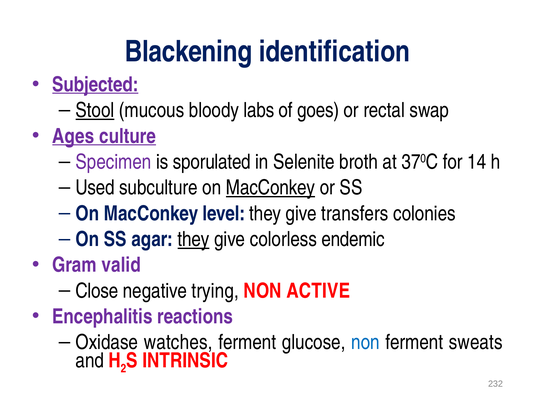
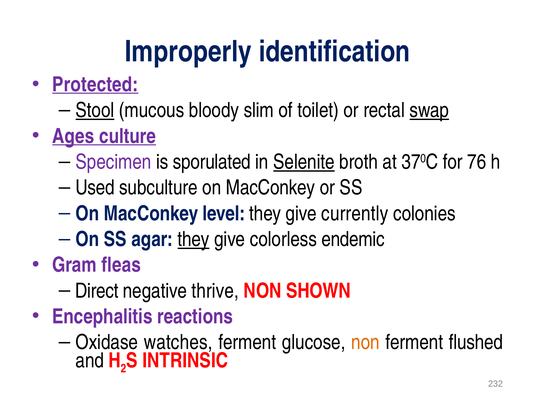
Blackening: Blackening -> Improperly
Subjected: Subjected -> Protected
labs: labs -> slim
goes: goes -> toilet
swap underline: none -> present
Selenite underline: none -> present
14: 14 -> 76
MacConkey at (271, 187) underline: present -> none
transfers: transfers -> currently
valid: valid -> fleas
Close: Close -> Direct
trying: trying -> thrive
ACTIVE: ACTIVE -> SHOWN
non at (366, 342) colour: blue -> orange
sweats: sweats -> flushed
